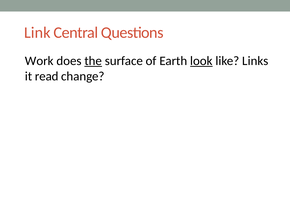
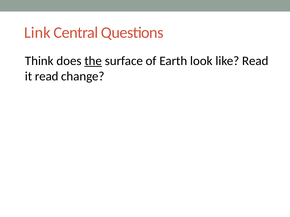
Work: Work -> Think
look underline: present -> none
like Links: Links -> Read
